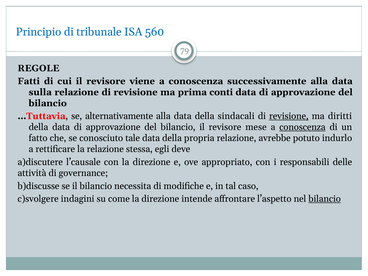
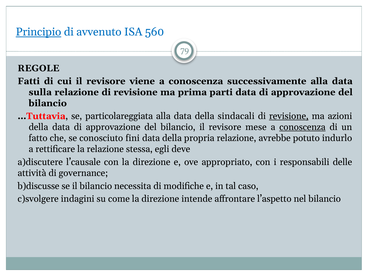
Principio underline: none -> present
tribunale: tribunale -> avvenuto
conti: conti -> parti
alternativamente: alternativamente -> particolareggiata
diritti: diritti -> azioni
tale: tale -> fini
bilancio at (325, 199) underline: present -> none
